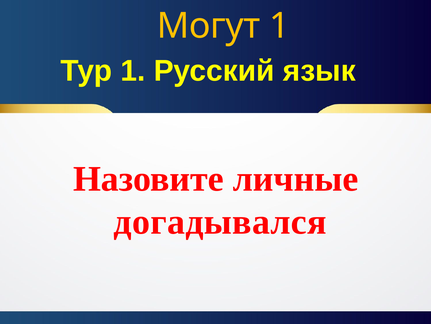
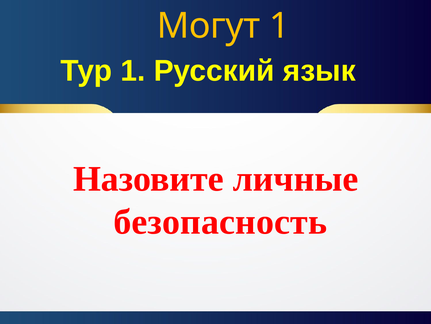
догадывался: догадывался -> безопасность
